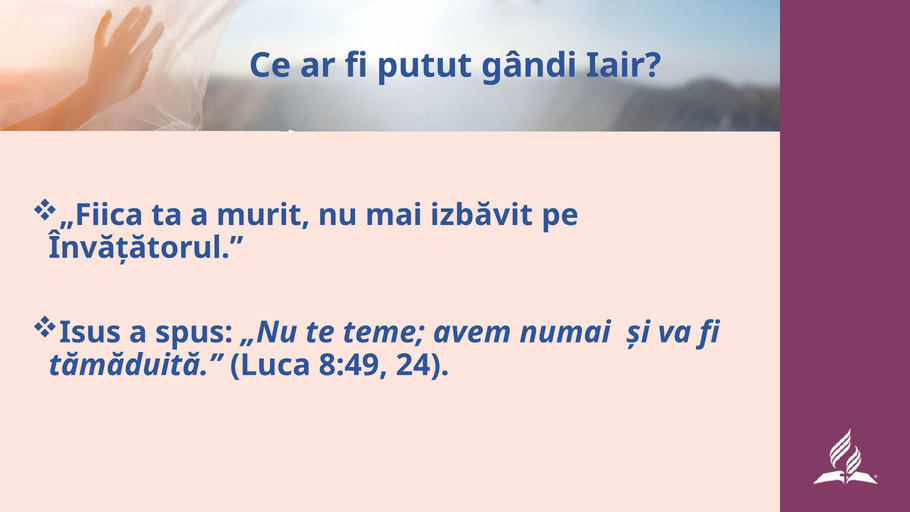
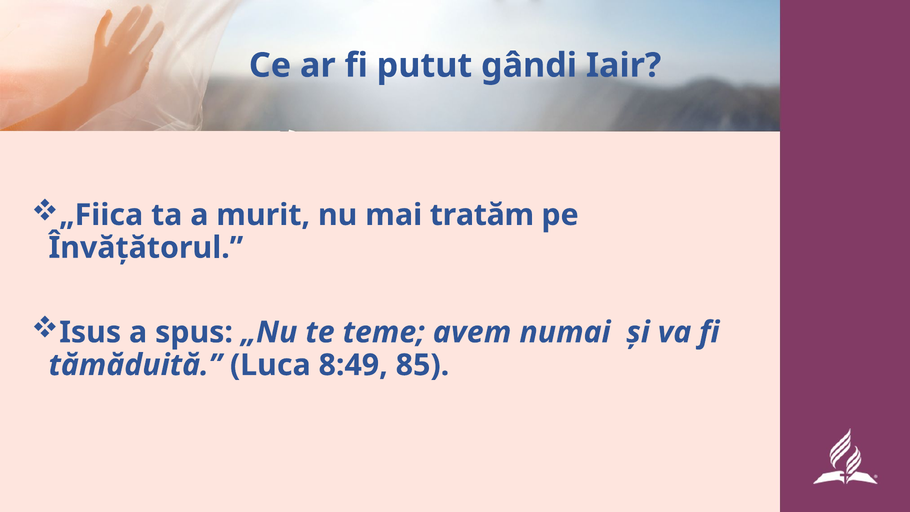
izbăvit: izbăvit -> tratăm
24: 24 -> 85
